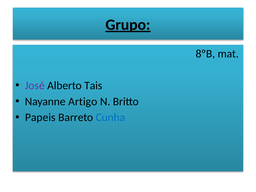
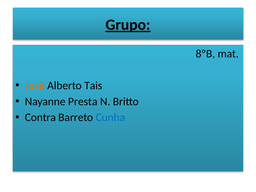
José colour: purple -> orange
Artigo: Artigo -> Presta
Papeis: Papeis -> Contra
